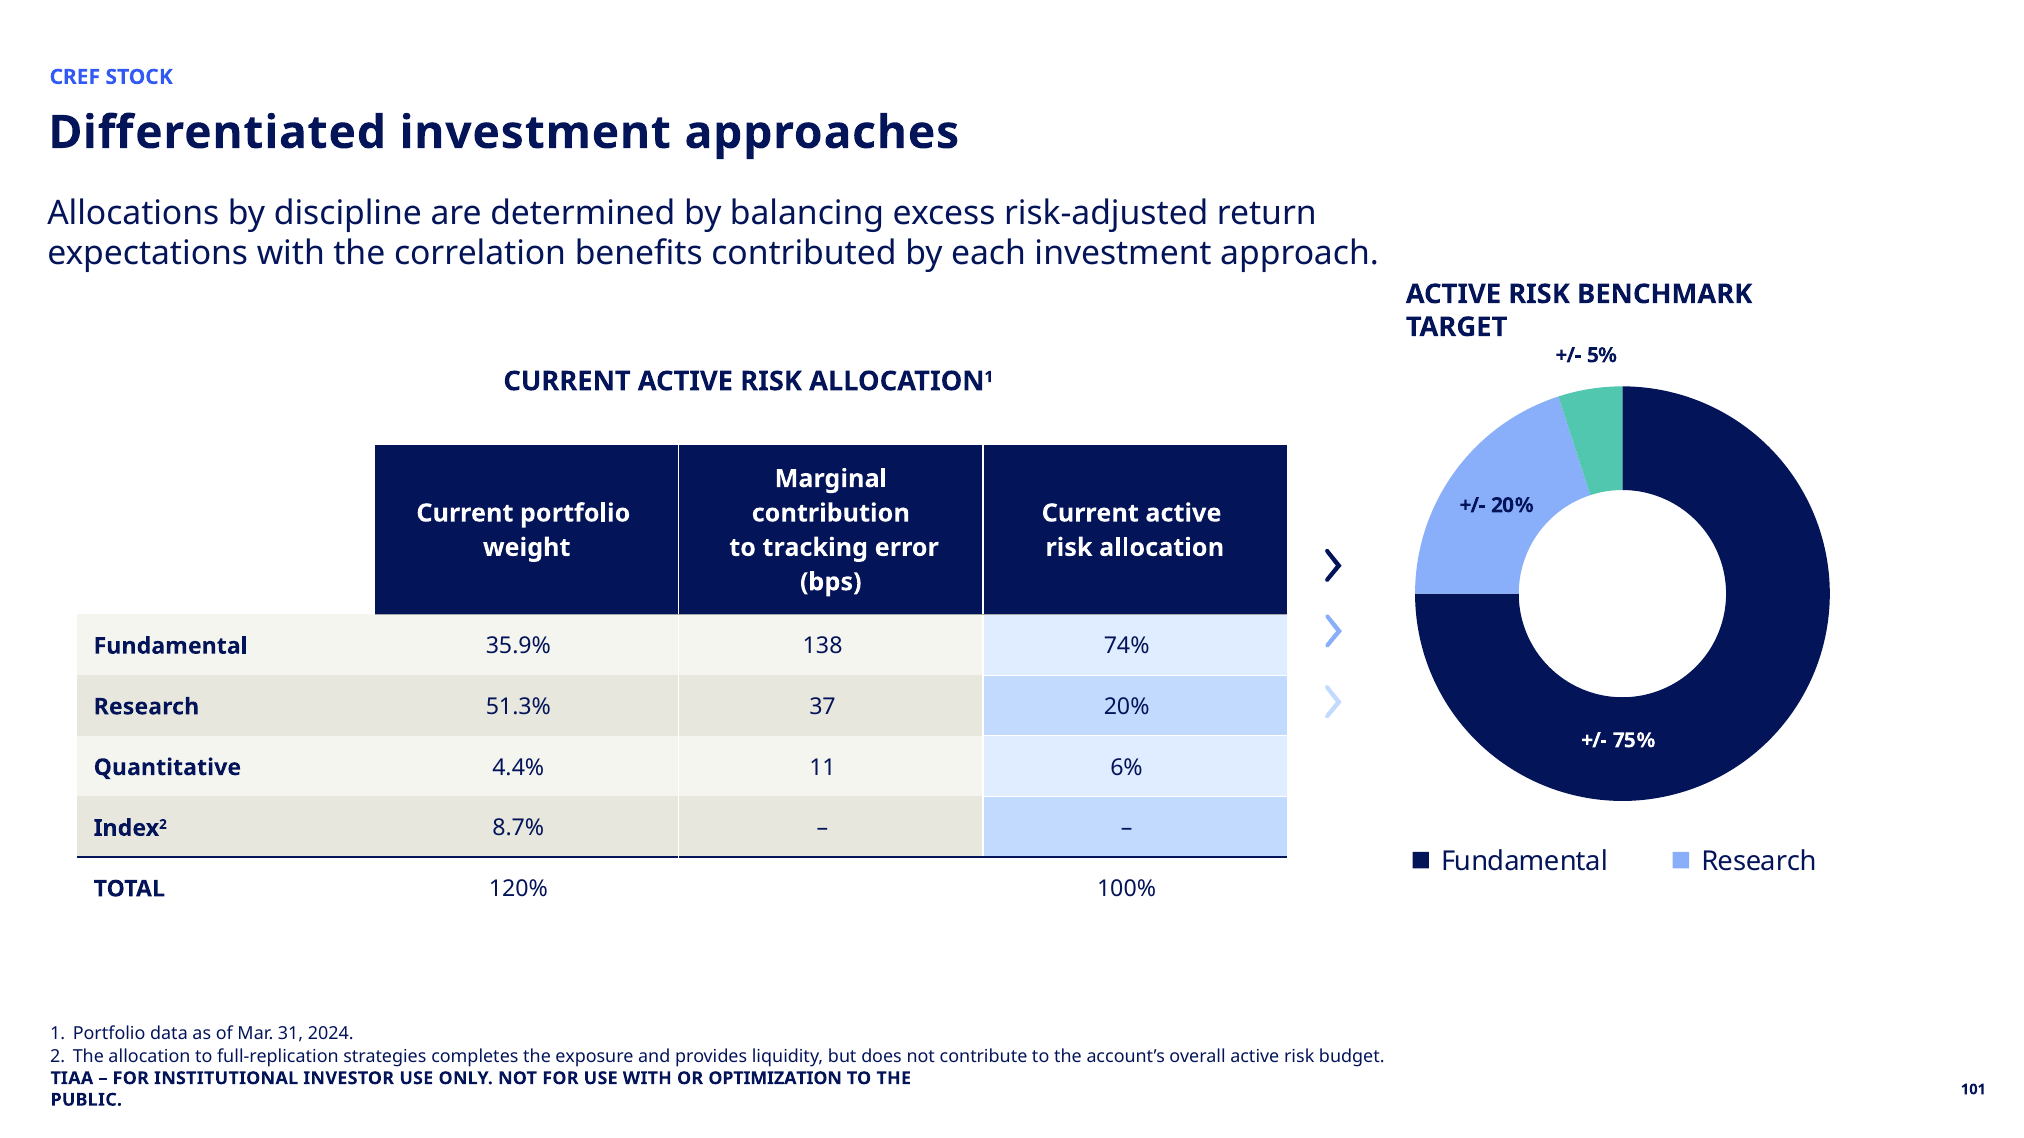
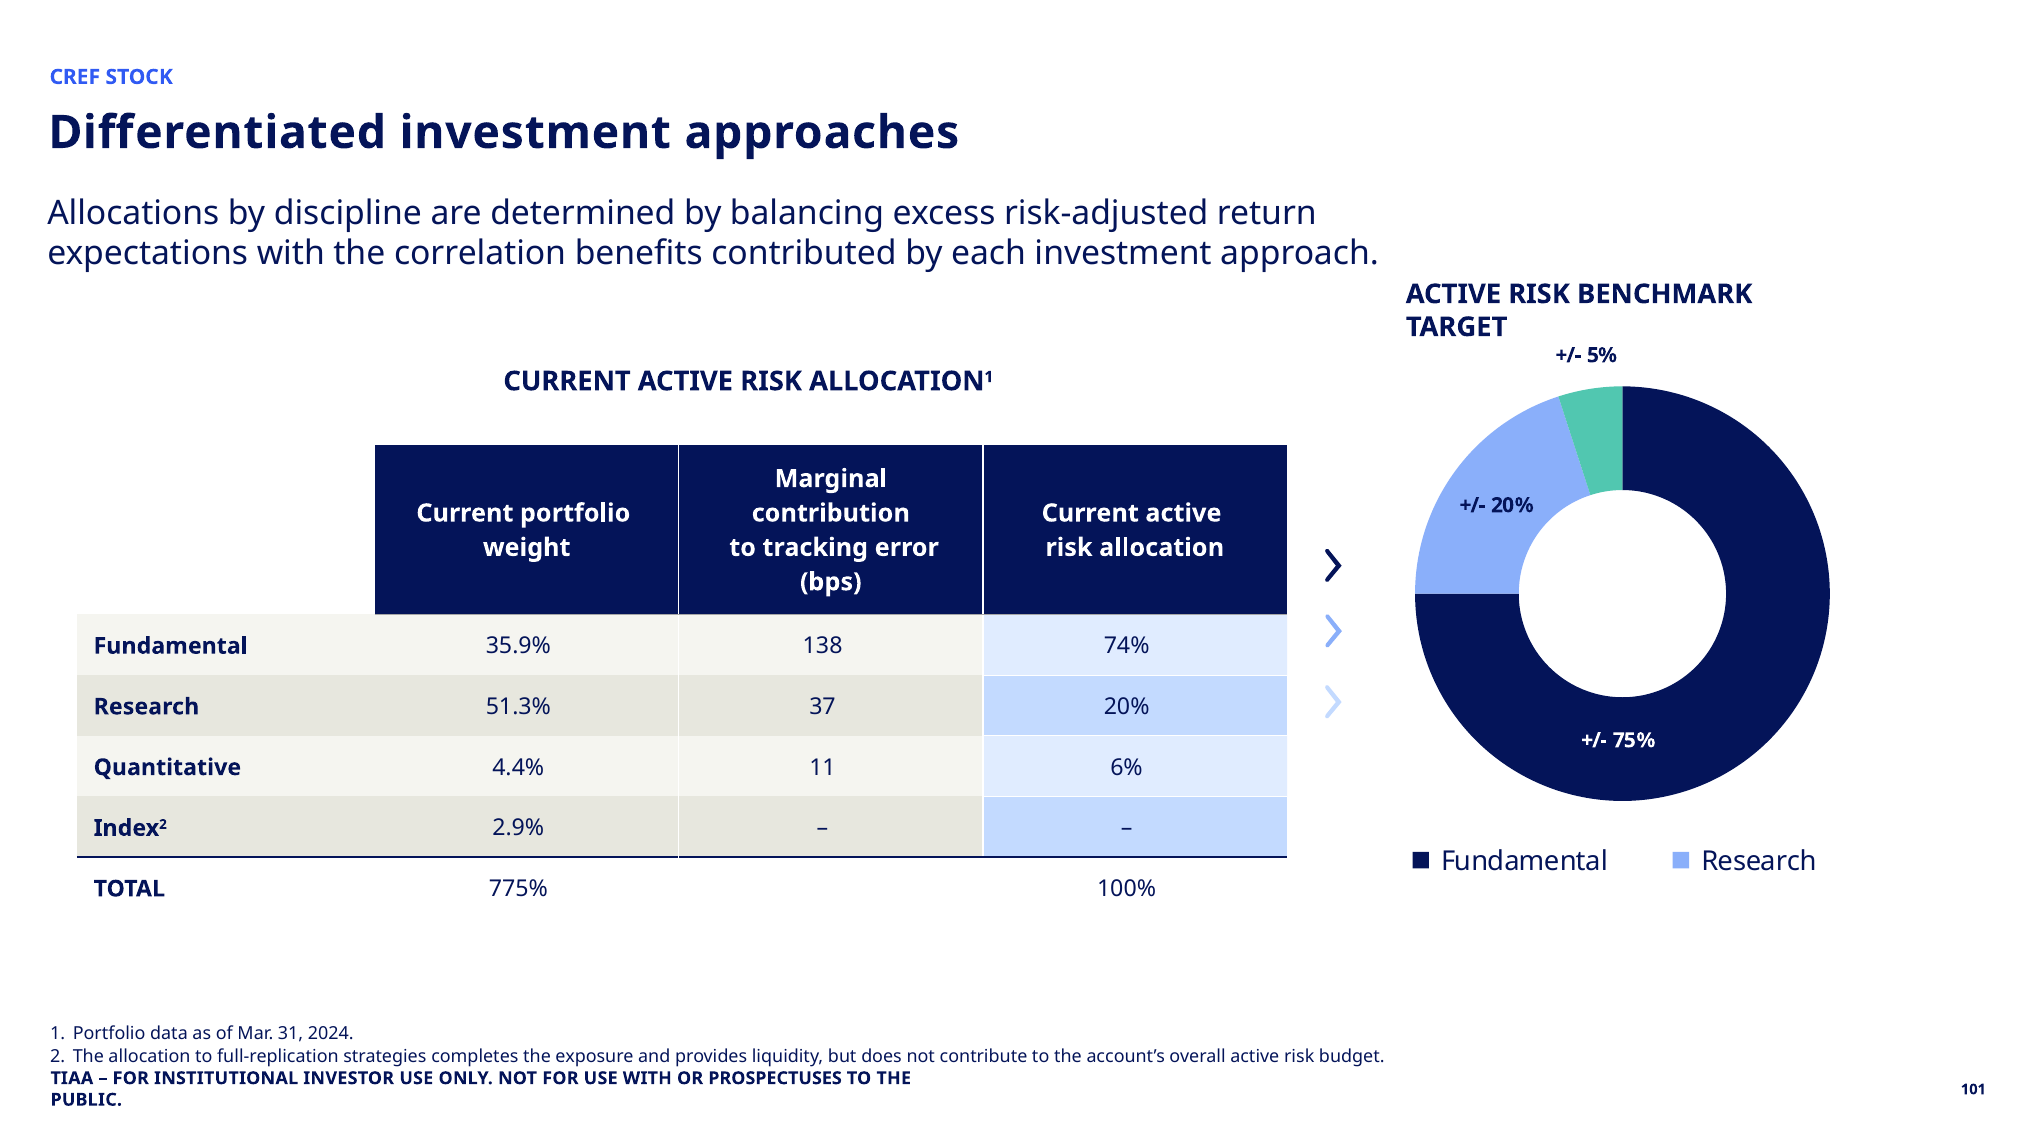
8.7%: 8.7% -> 2.9%
120%: 120% -> 775%
OPTIMIZATION: OPTIMIZATION -> PROSPECTUSES
